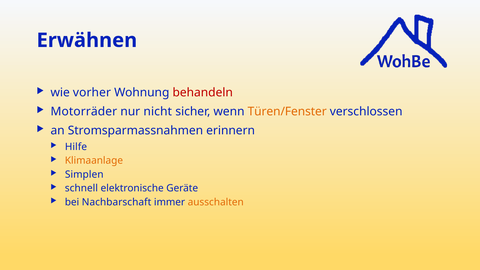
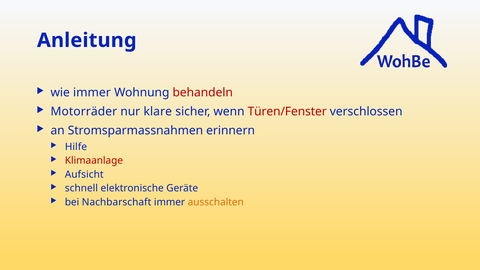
Erwähnen: Erwähnen -> Anleitung
wie vorher: vorher -> immer
nicht: nicht -> klare
Türen/Fenster colour: orange -> red
Klimaanlage colour: orange -> red
Simplen: Simplen -> Aufsicht
